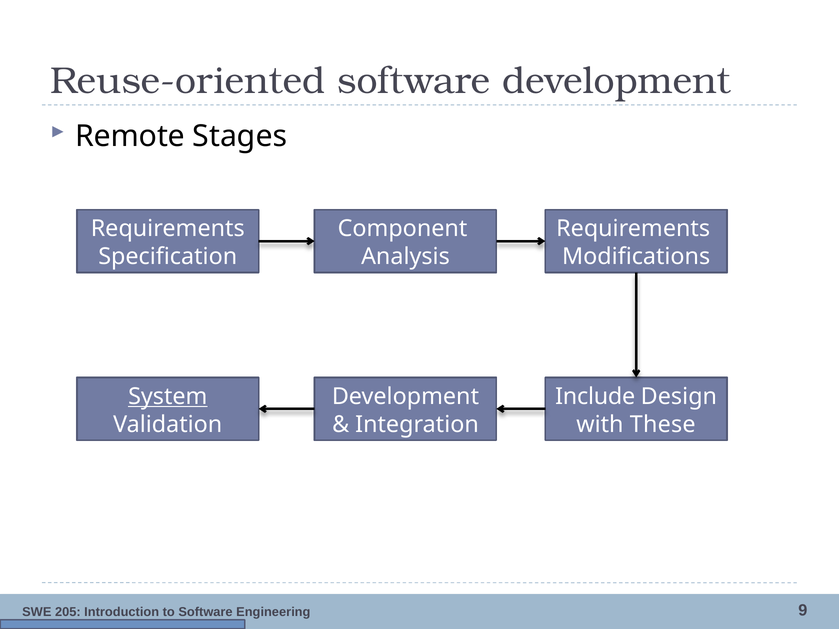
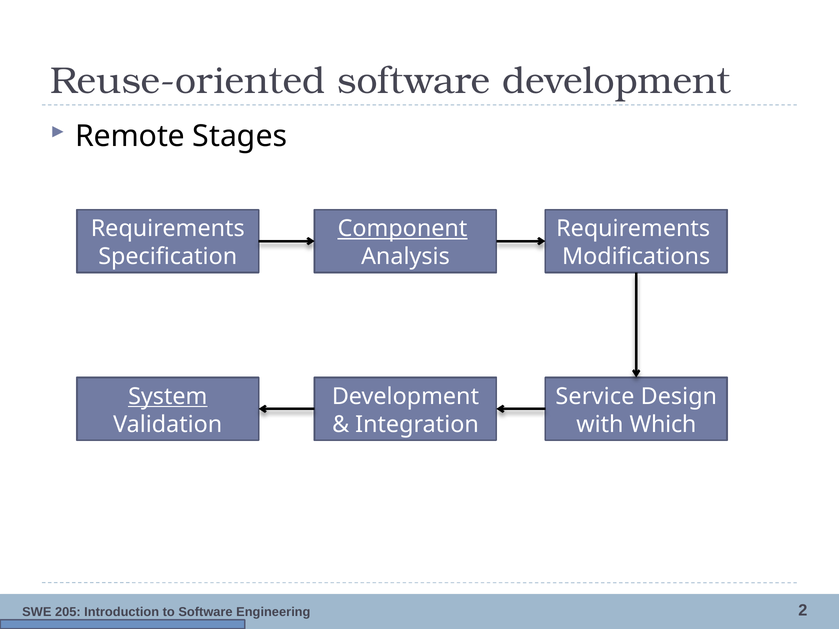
Component underline: none -> present
Include: Include -> Service
These: These -> Which
9: 9 -> 2
